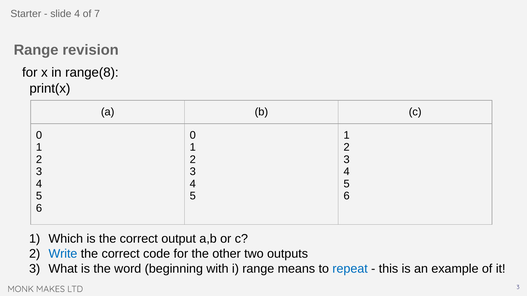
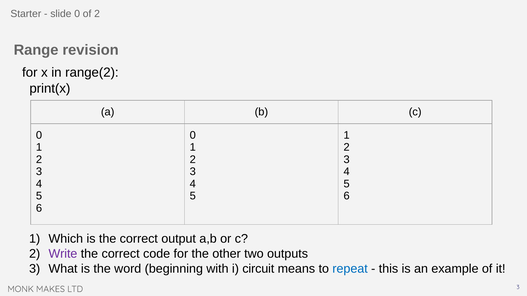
slide 4: 4 -> 0
of 7: 7 -> 2
range(8: range(8 -> range(2
Write colour: blue -> purple
i range: range -> circuit
